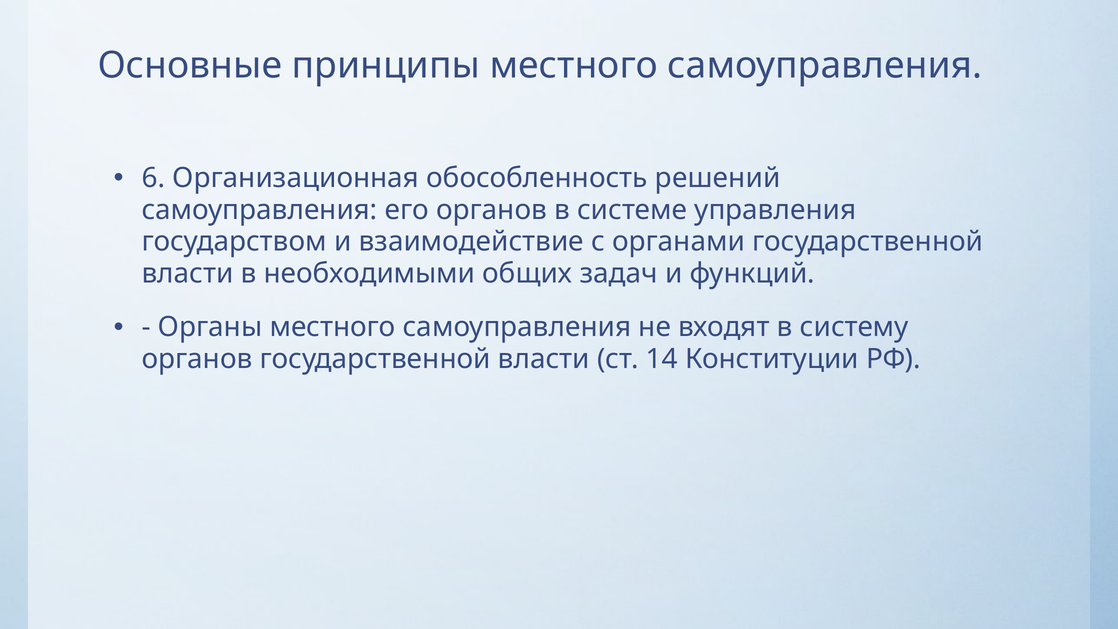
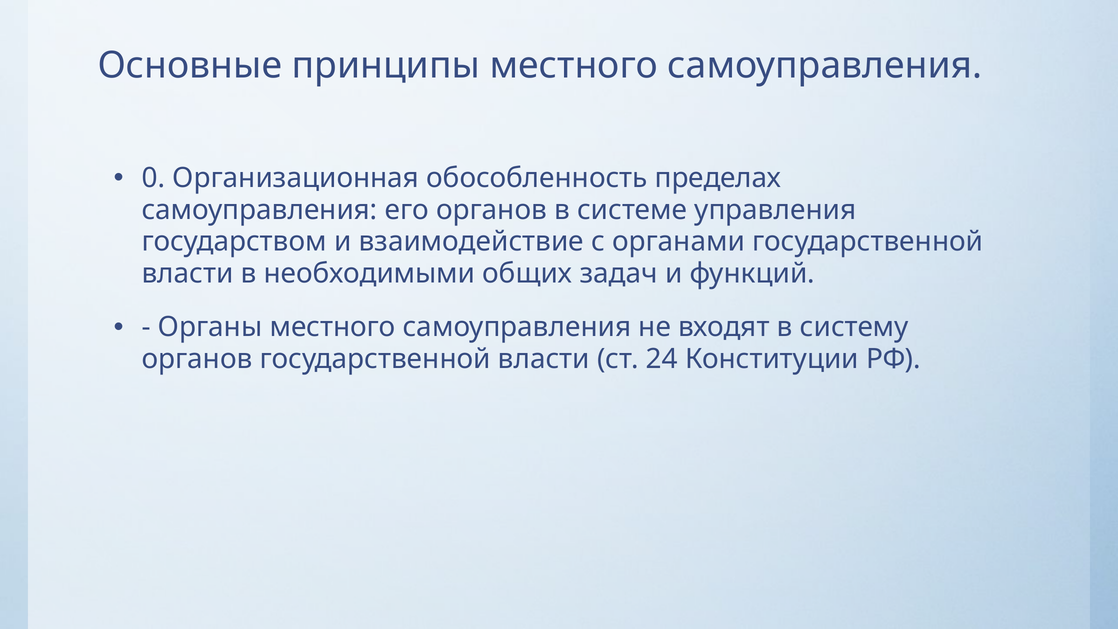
6: 6 -> 0
решений: решений -> пределах
14: 14 -> 24
